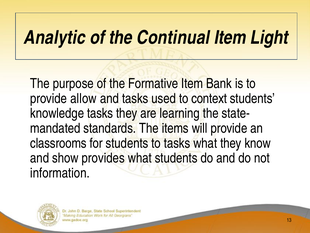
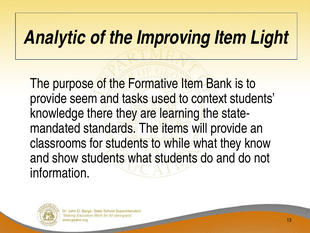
Continual: Continual -> Improving
allow: allow -> seem
knowledge tasks: tasks -> there
to tasks: tasks -> while
show provides: provides -> students
